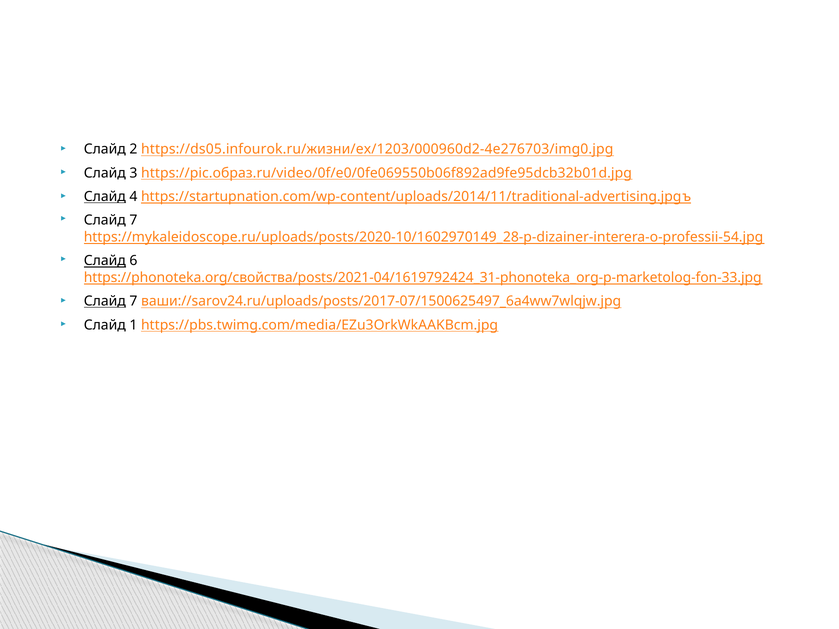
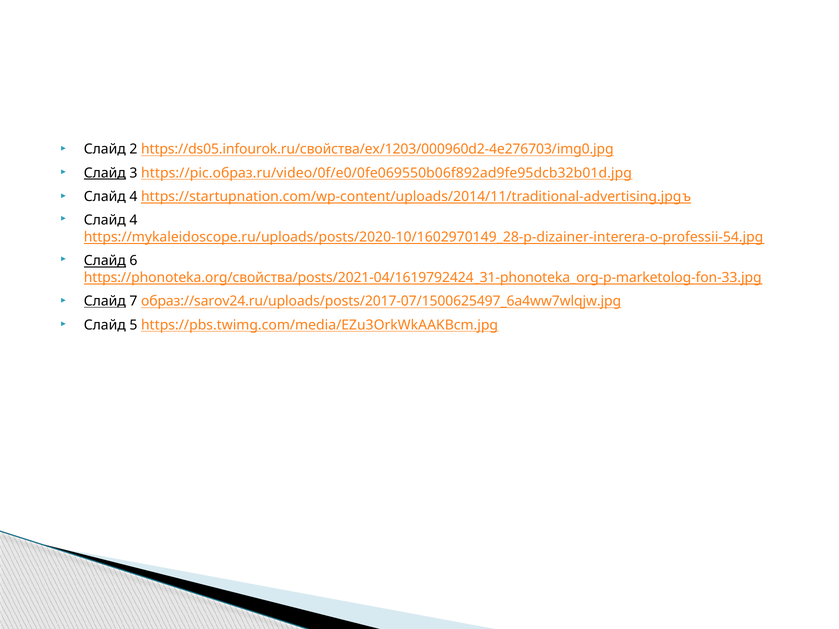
https://ds05.infourok.ru/жизни/ex/1203/000960d2-4e276703/img0.jpg: https://ds05.infourok.ru/жизни/ex/1203/000960d2-4e276703/img0.jpg -> https://ds05.infourok.ru/свойства/ex/1203/000960d2-4e276703/img0.jpg
Слайд at (105, 173) underline: none -> present
Слайд at (105, 197) underline: present -> none
7 at (133, 220): 7 -> 4
ваши://sarov24.ru/uploads/posts/2017-07/1500625497_6a4ww7wlqjw.jpg: ваши://sarov24.ru/uploads/posts/2017-07/1500625497_6a4ww7wlqjw.jpg -> образ://sarov24.ru/uploads/posts/2017-07/1500625497_6a4ww7wlqjw.jpg
1: 1 -> 5
